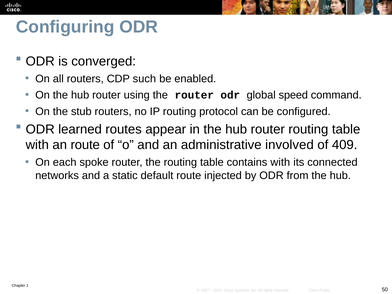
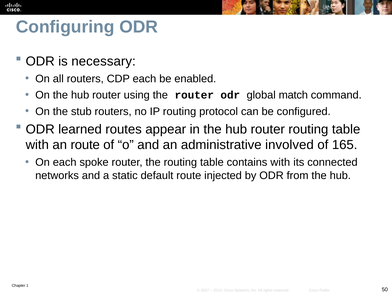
converged: converged -> necessary
CDP such: such -> each
speed: speed -> match
409: 409 -> 165
